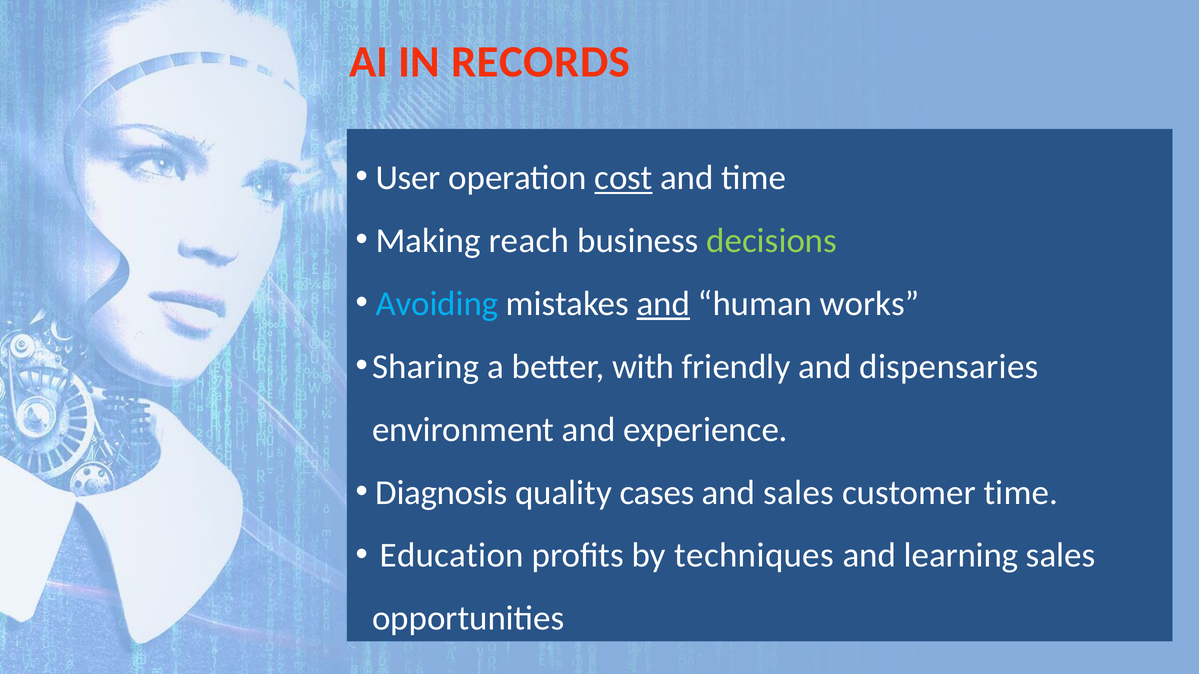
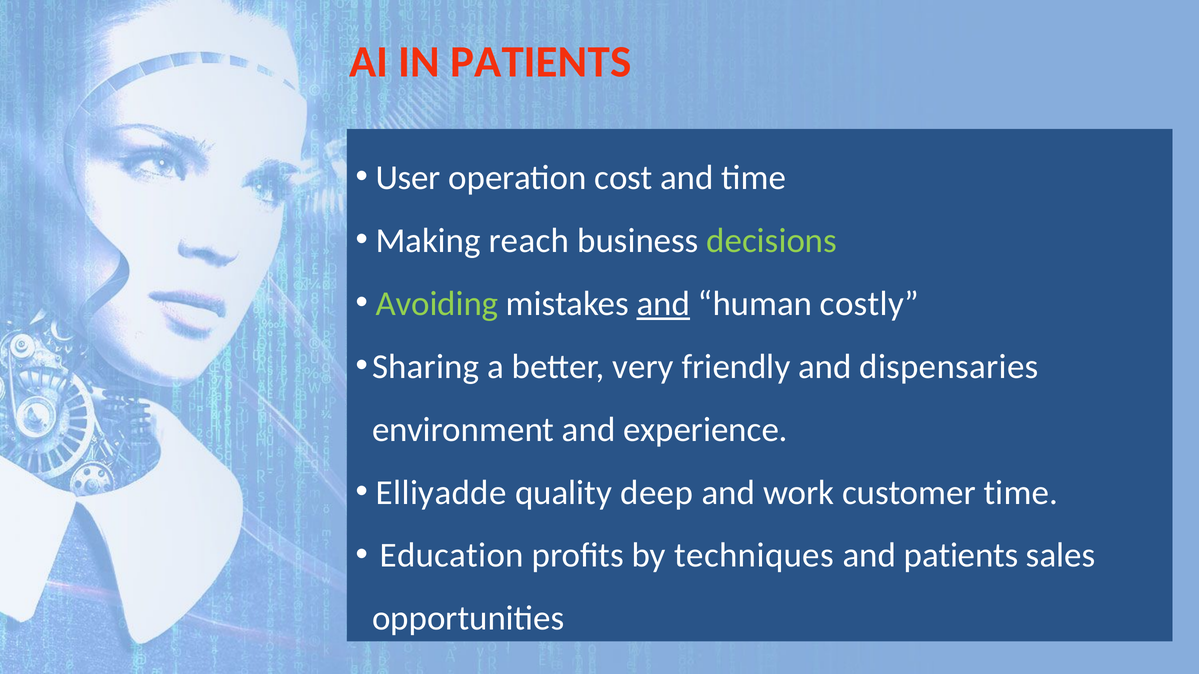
IN RECORDS: RECORDS -> PATIENTS
cost underline: present -> none
Avoiding colour: light blue -> light green
works: works -> costly
with: with -> very
Diagnosis: Diagnosis -> Elliyadde
cases: cases -> deep
and sales: sales -> work
and learning: learning -> patients
